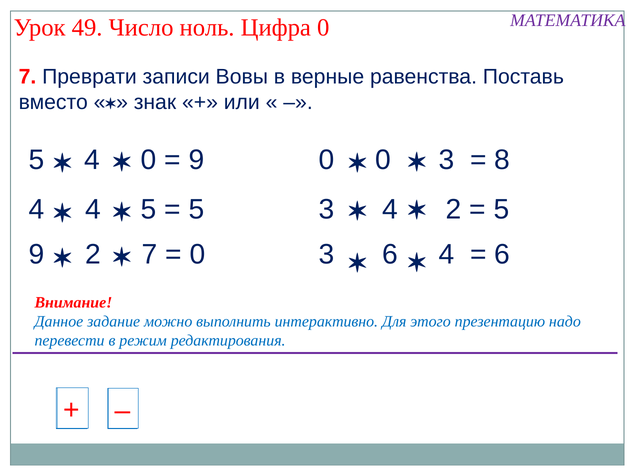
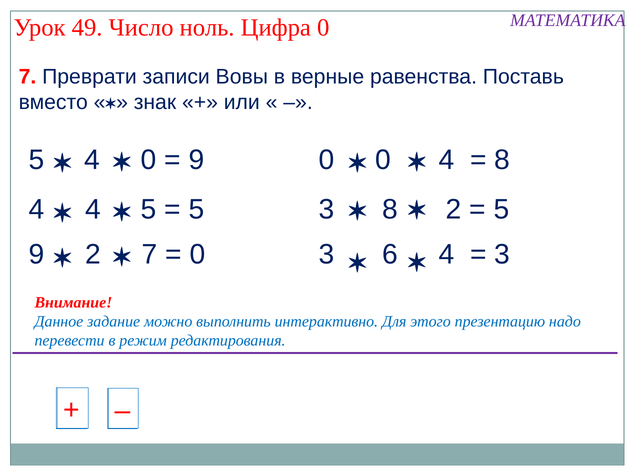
3 at (447, 160): 3 -> 4
4 at (390, 210): 4 -> 8
6 at (502, 255): 6 -> 3
